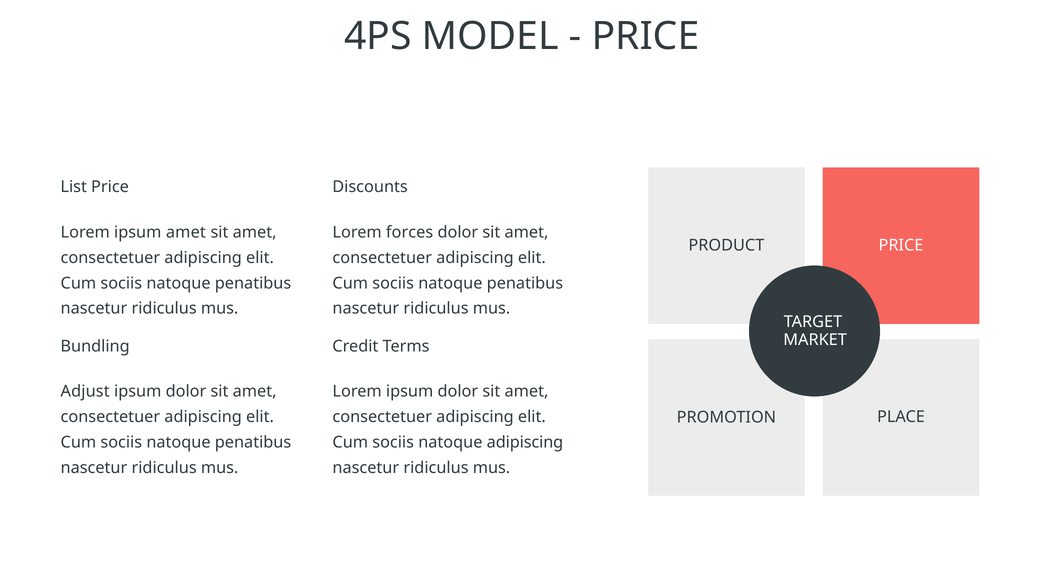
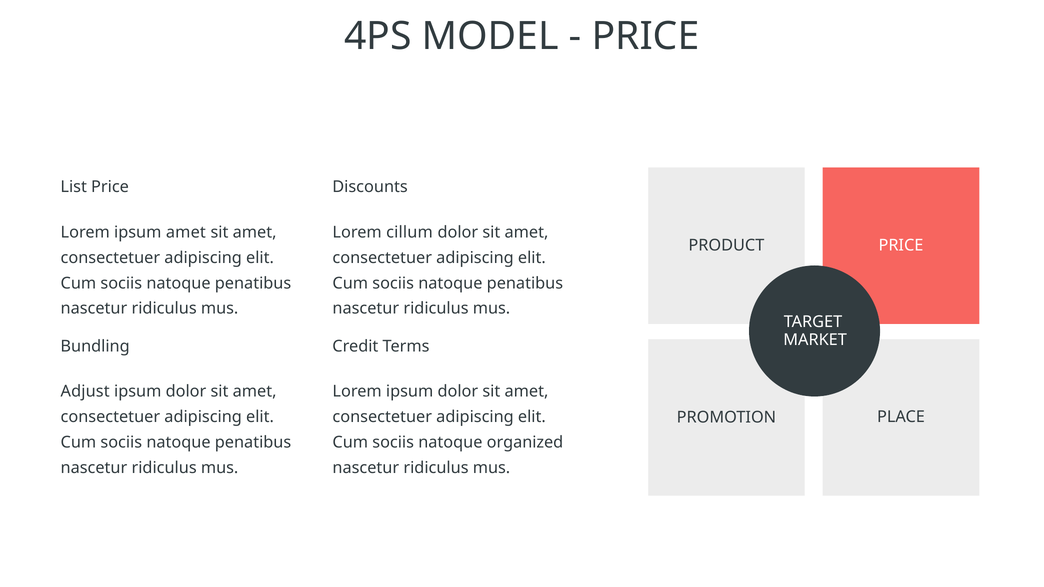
forces: forces -> cillum
natoque adipiscing: adipiscing -> organized
